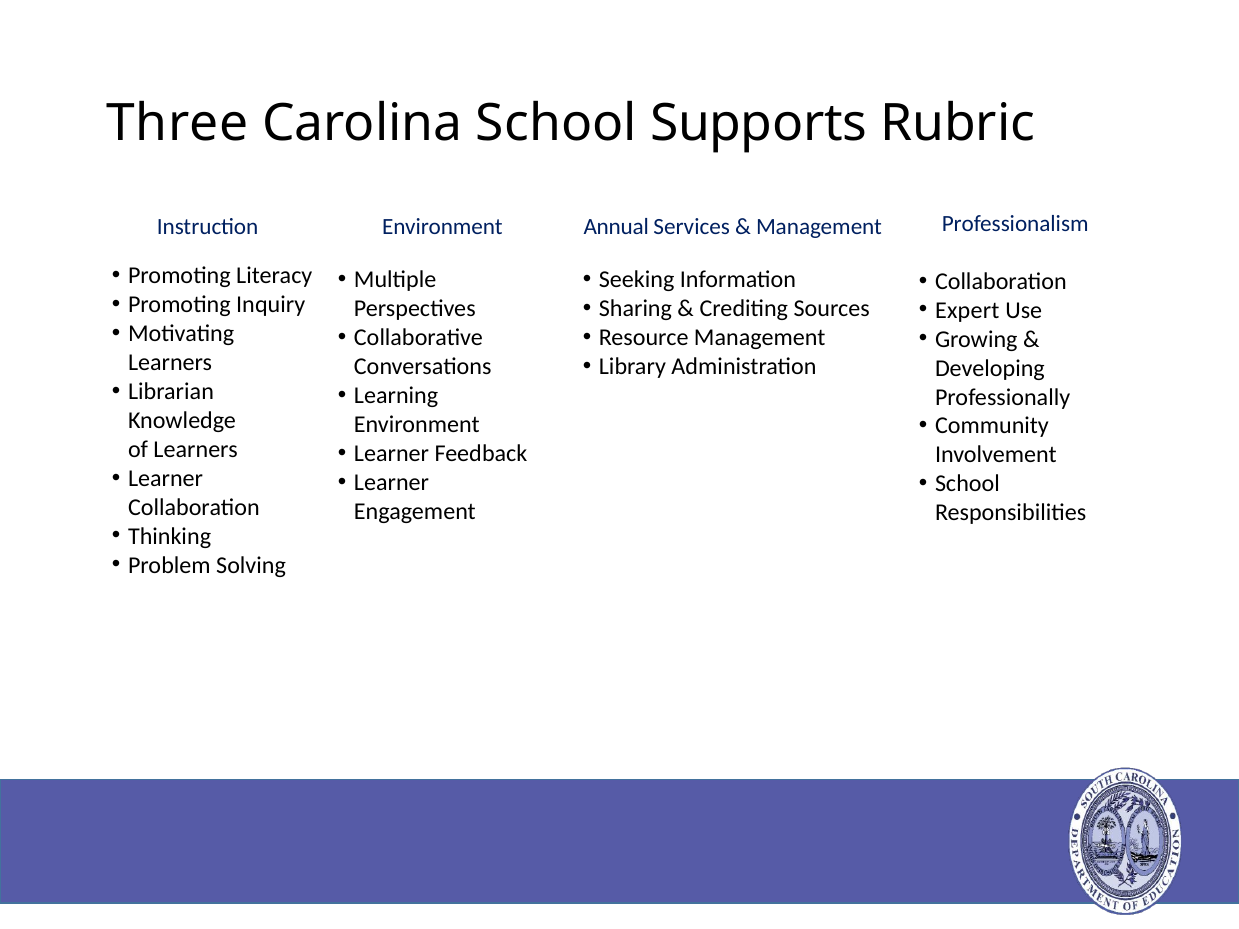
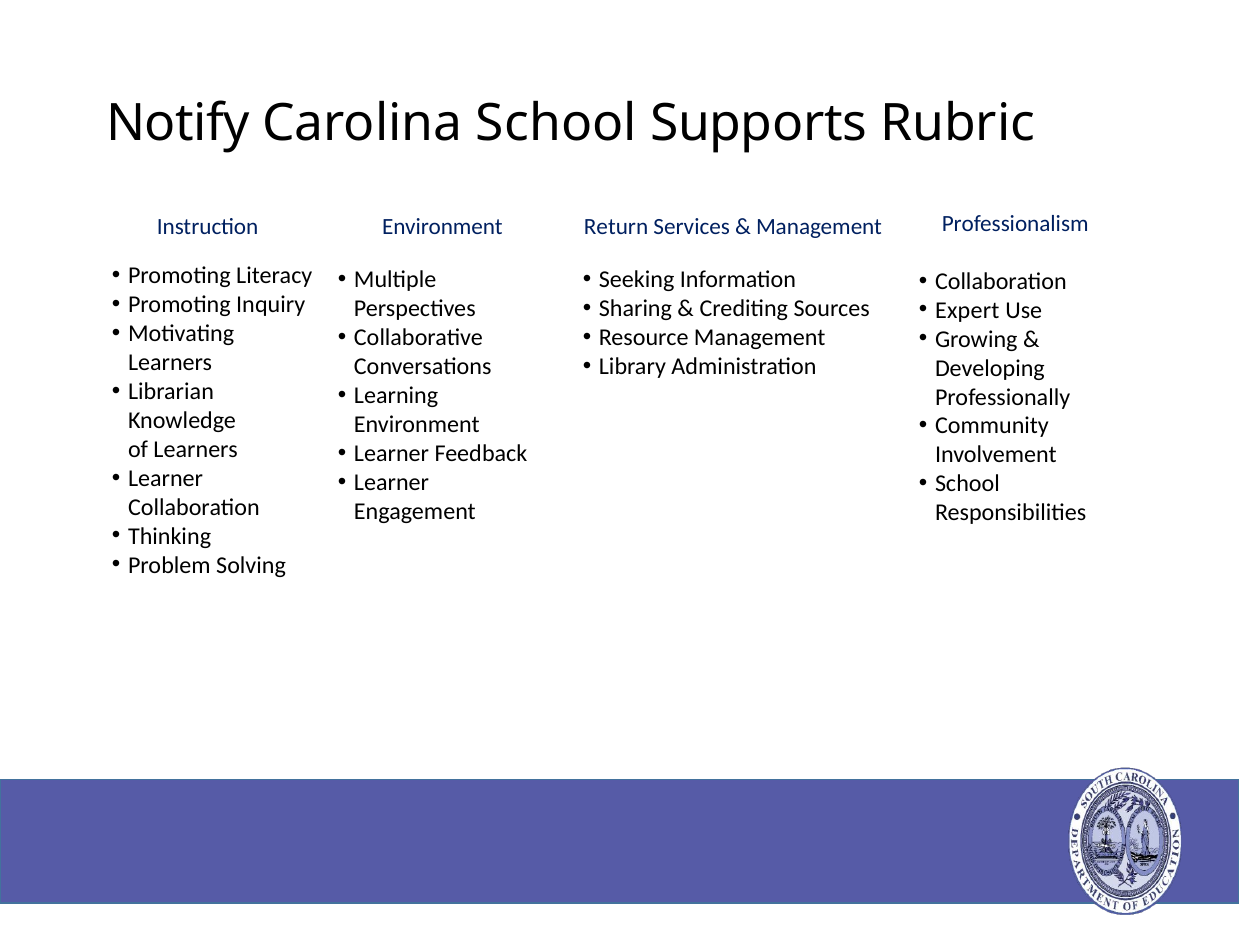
Three: Three -> Notify
Annual: Annual -> Return
